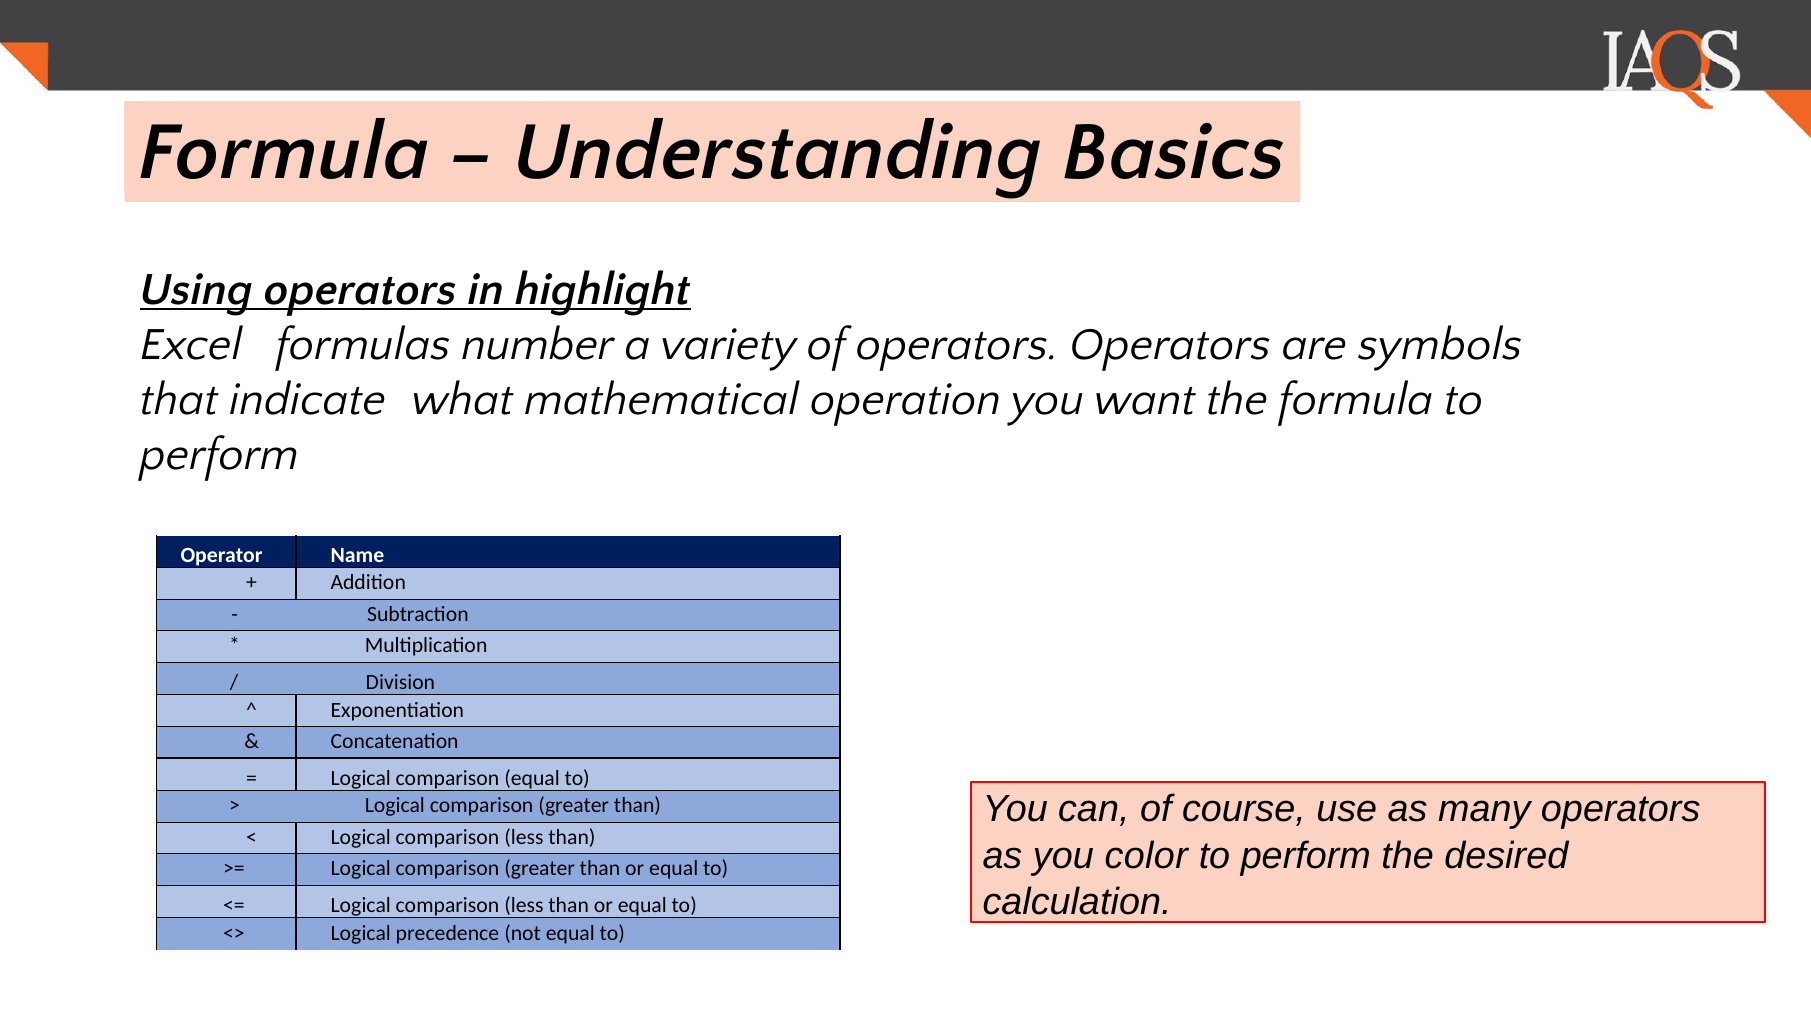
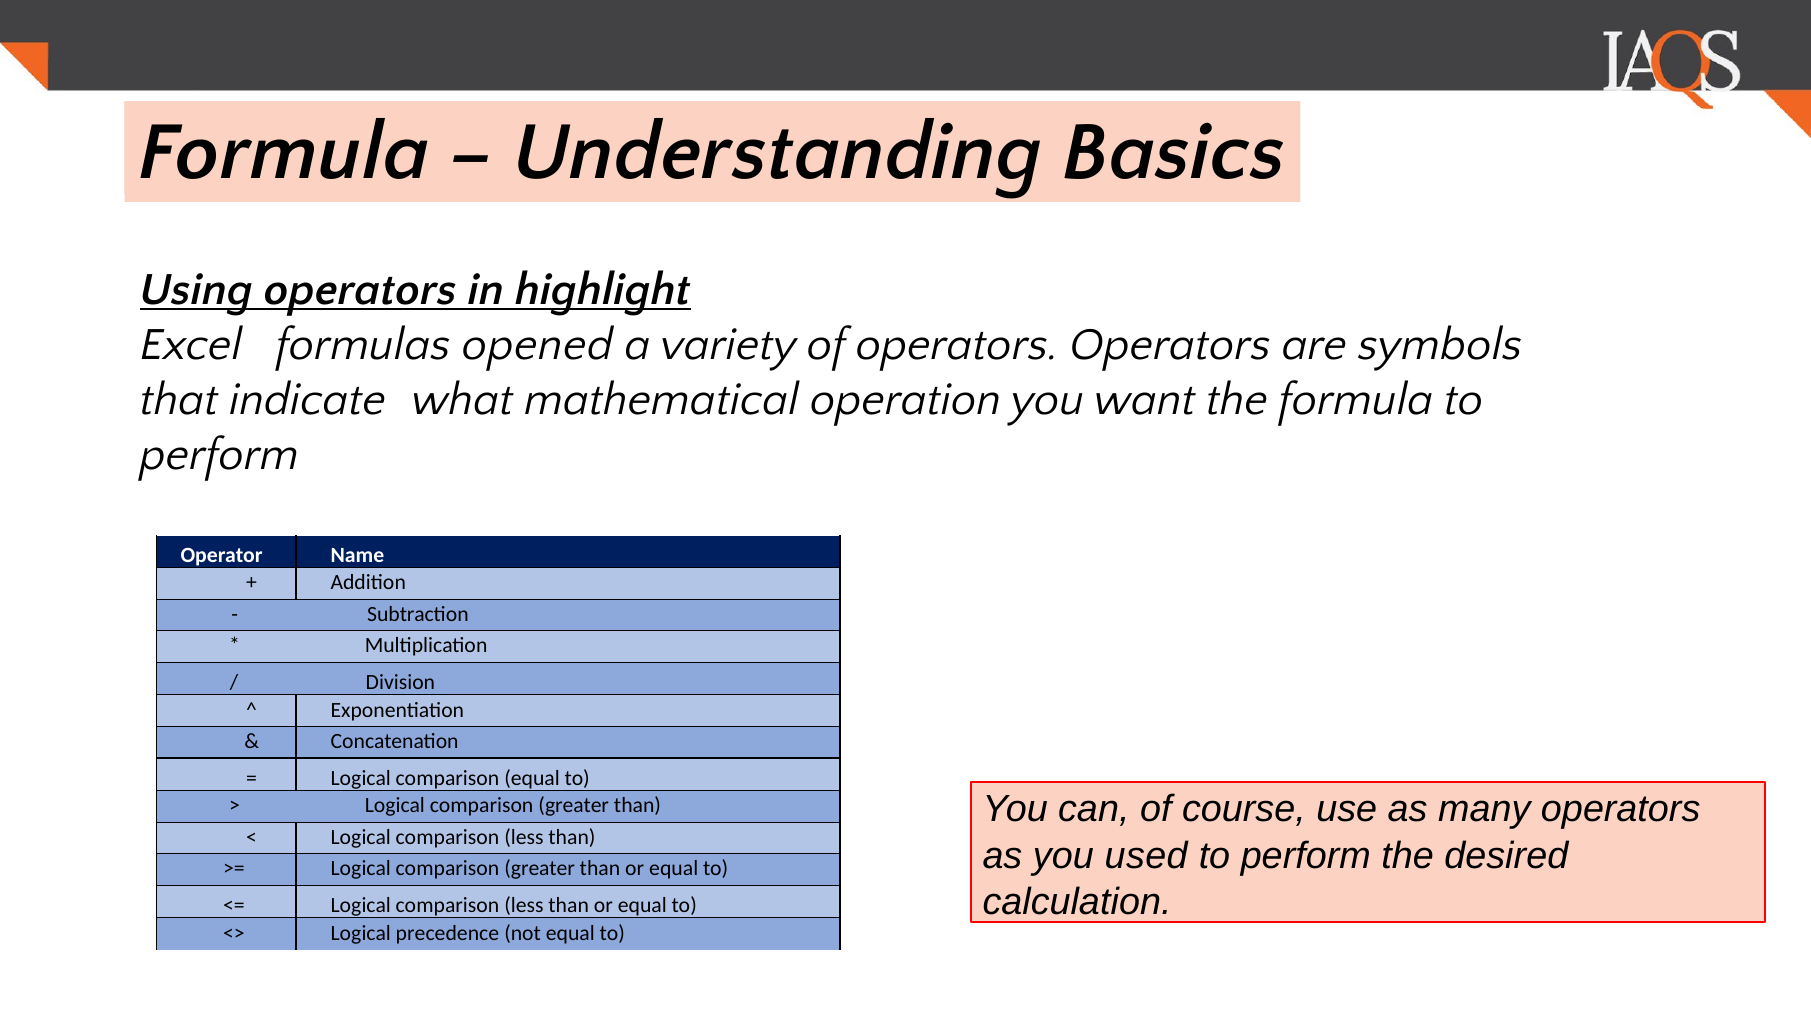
number: number -> opened
color: color -> used
